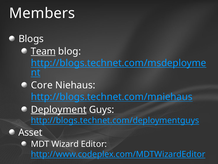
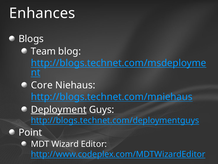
Members: Members -> Enhances
Team underline: present -> none
Asset: Asset -> Point
